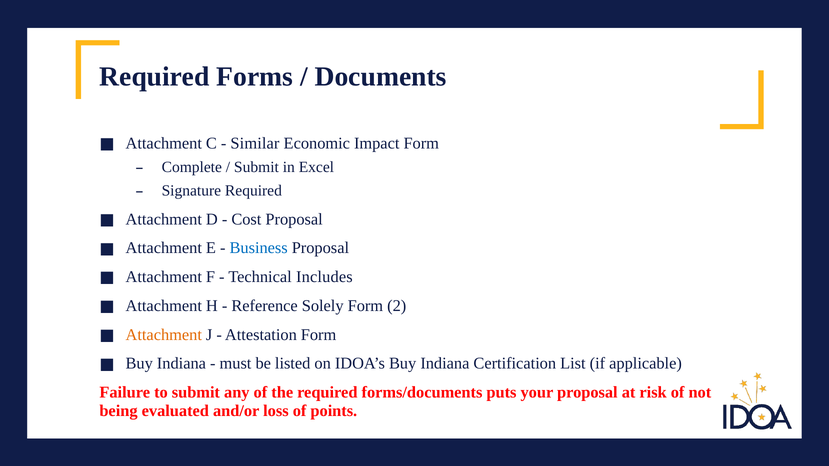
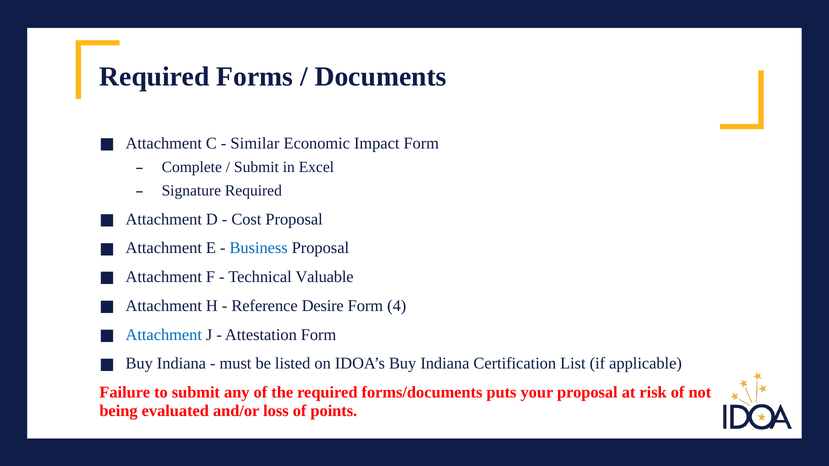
Includes: Includes -> Valuable
Solely: Solely -> Desire
2: 2 -> 4
Attachment at (164, 335) colour: orange -> blue
